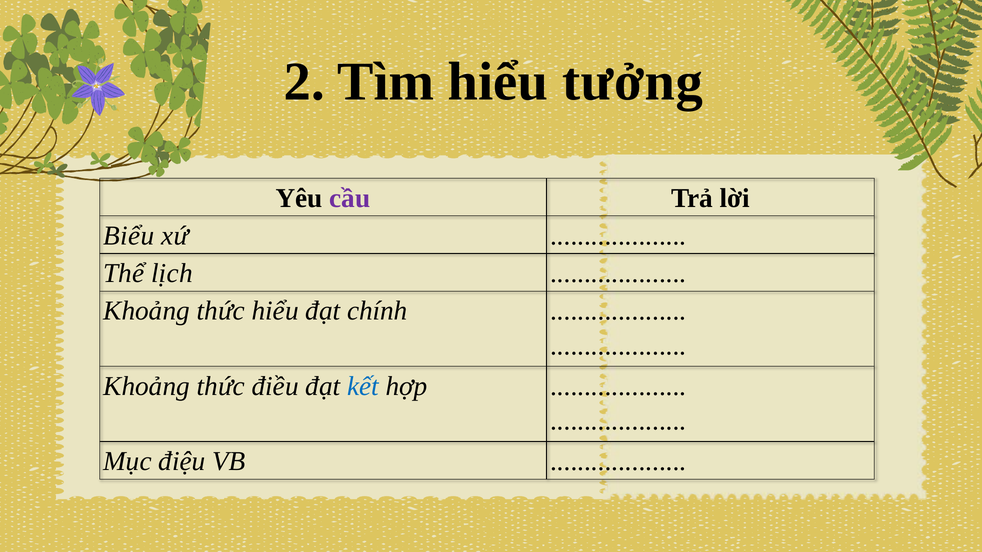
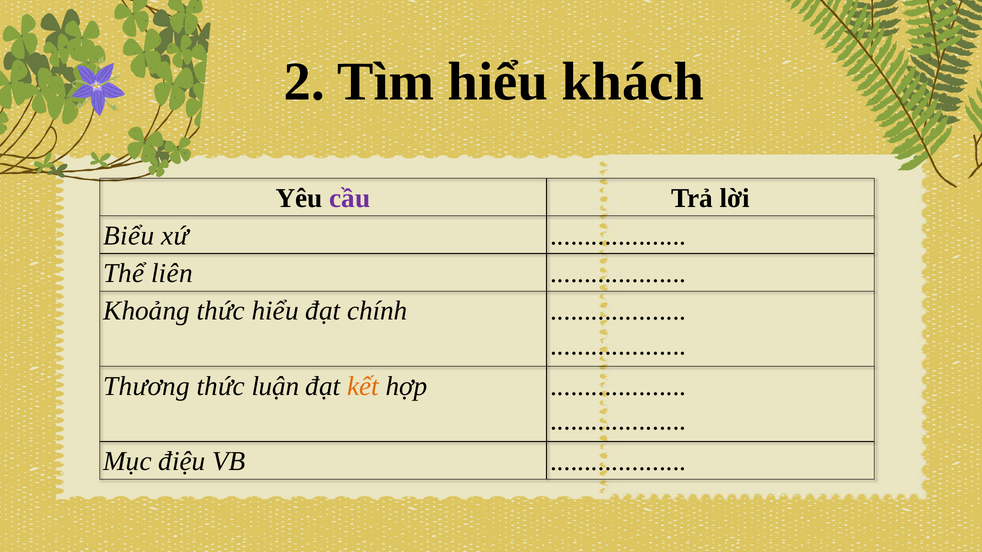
tưởng: tưởng -> khách
lịch: lịch -> liên
Khoảng at (147, 386): Khoảng -> Thương
điều: điều -> luận
kết colour: blue -> orange
